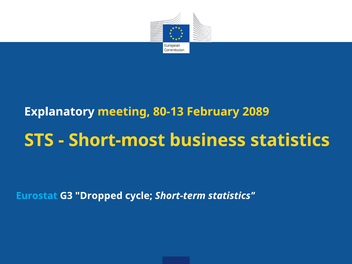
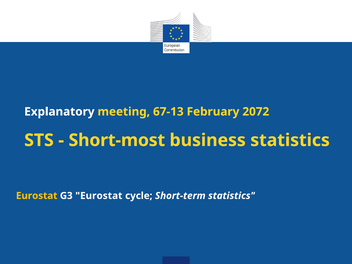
80-13: 80-13 -> 67-13
2089: 2089 -> 2072
Eurostat at (37, 196) colour: light blue -> yellow
G3 Dropped: Dropped -> Eurostat
